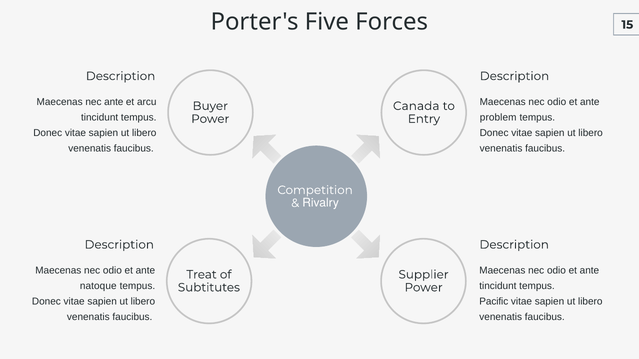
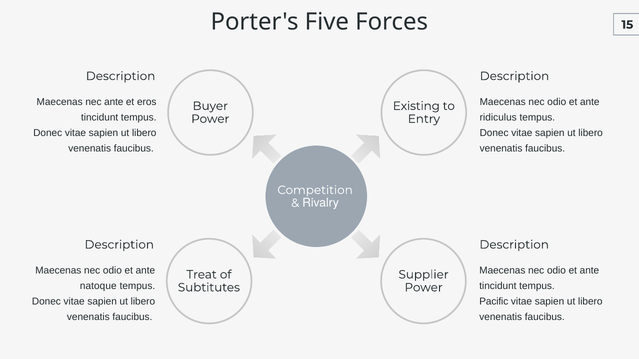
arcu: arcu -> eros
Canada: Canada -> Existing
problem: problem -> ridiculus
